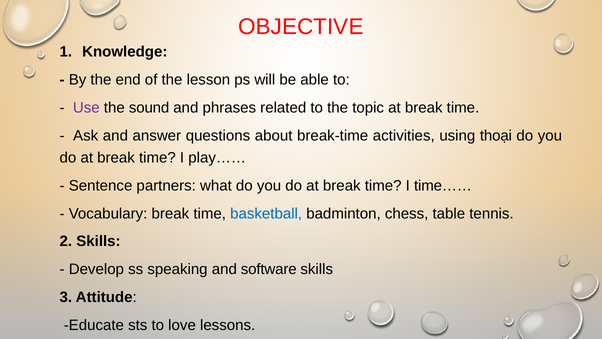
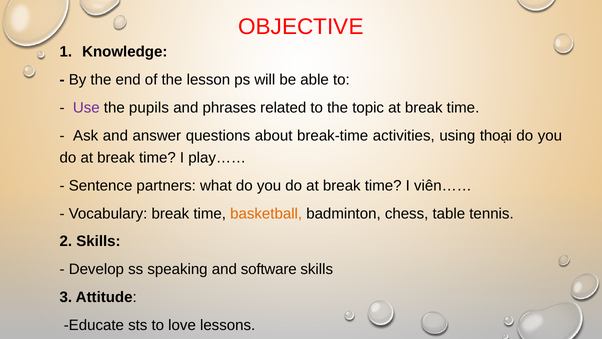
sound: sound -> pupils
time……: time…… -> viên……
basketball colour: blue -> orange
